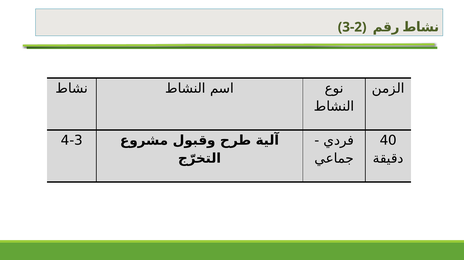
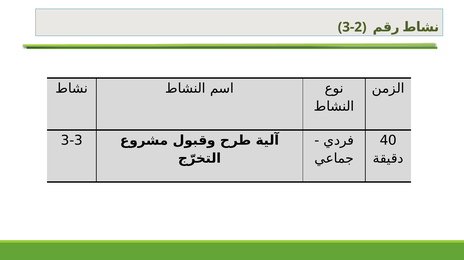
4-3: 4-3 -> 3-3
